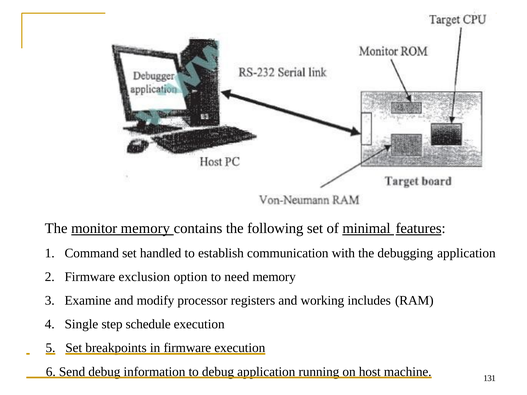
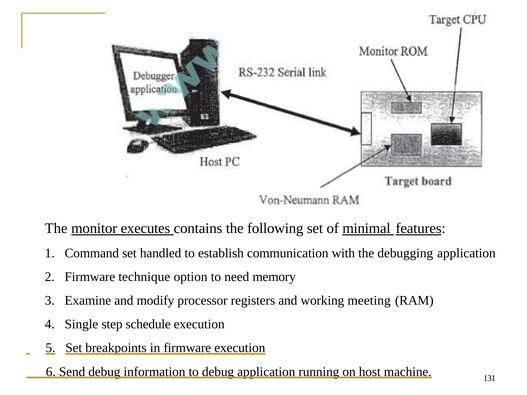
monitor memory: memory -> executes
exclusion: exclusion -> technique
includes: includes -> meeting
